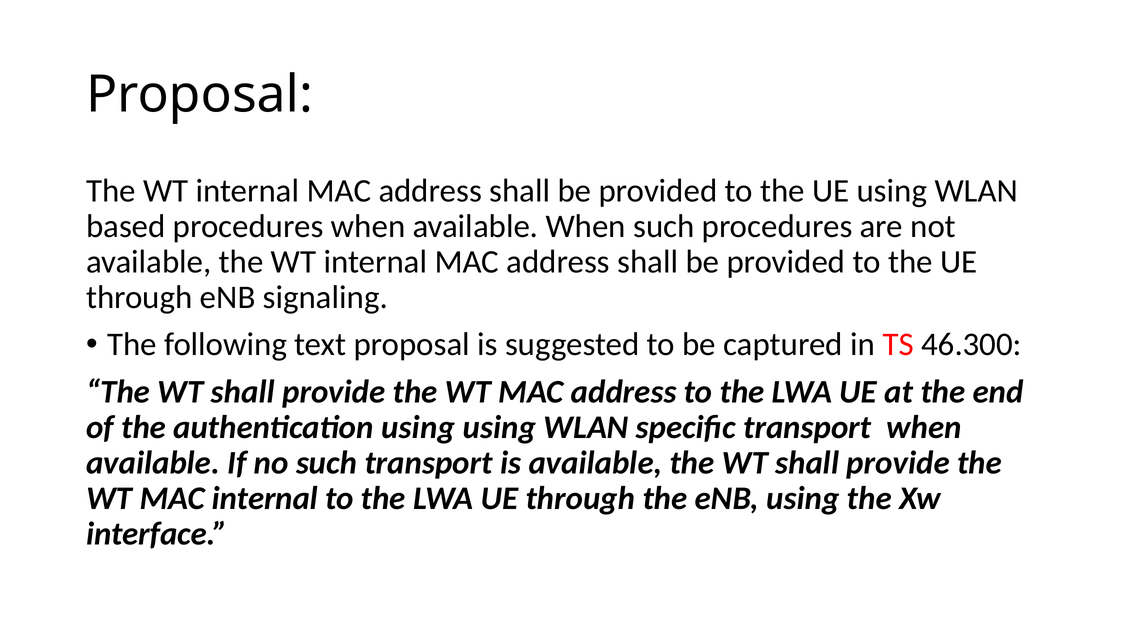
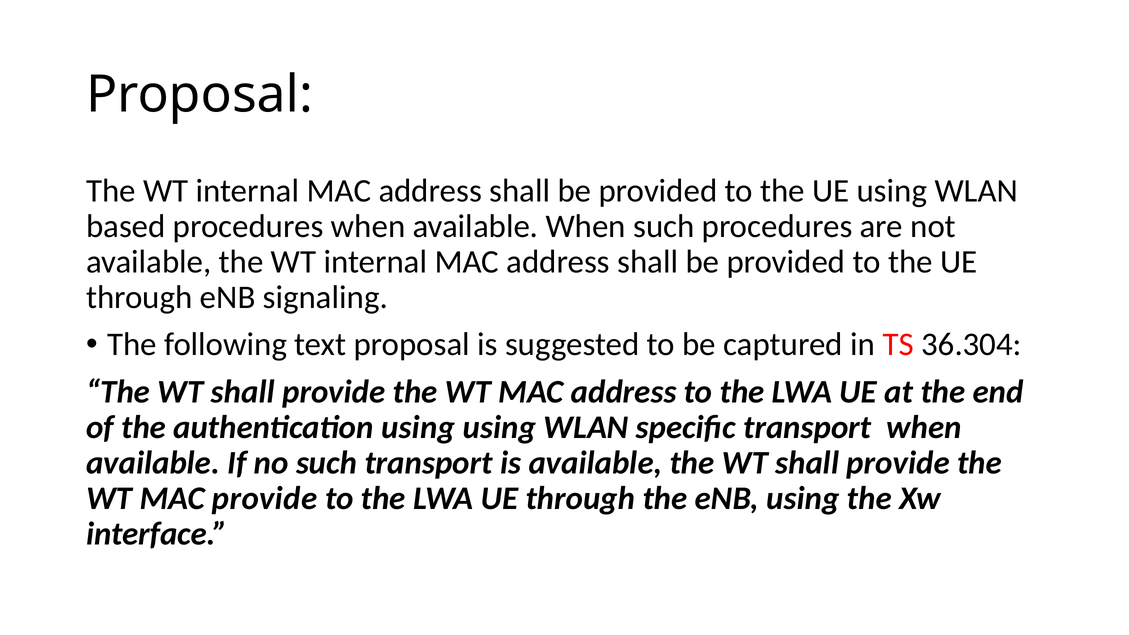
46.300: 46.300 -> 36.304
MAC internal: internal -> provide
